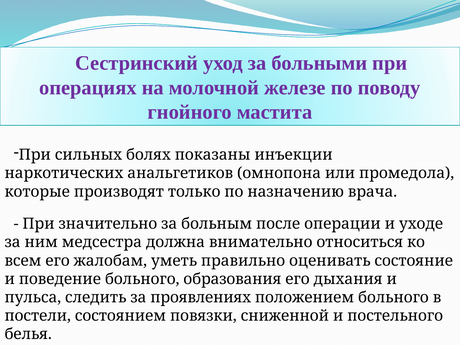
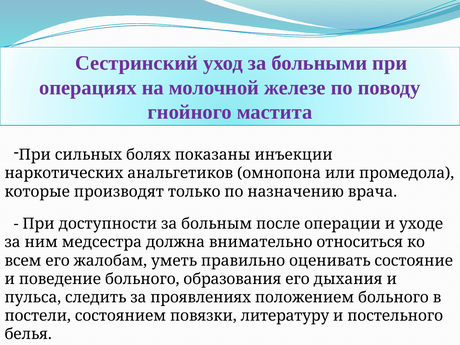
значительно: значительно -> доступности
сниженной: сниженной -> литературу
